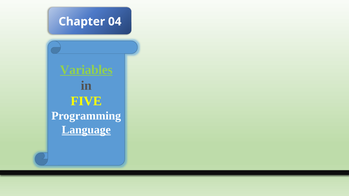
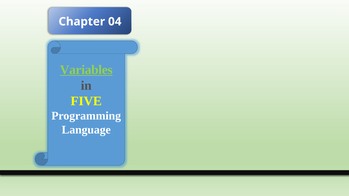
Language underline: present -> none
